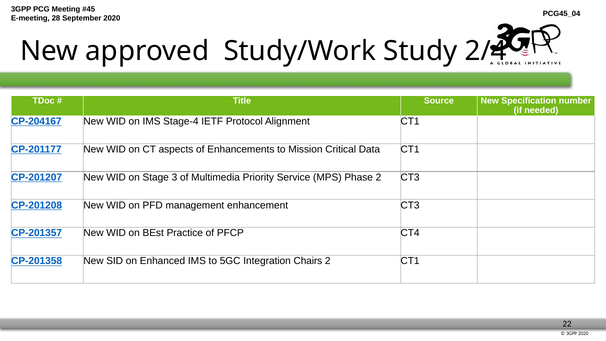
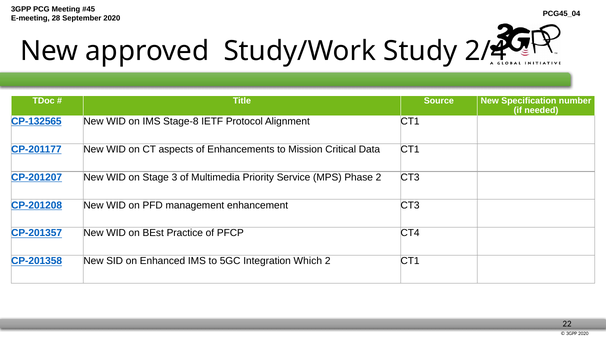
CP-204167: CP-204167 -> CP-132565
Stage-4: Stage-4 -> Stage-8
Chairs: Chairs -> Which
